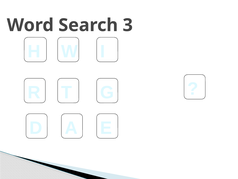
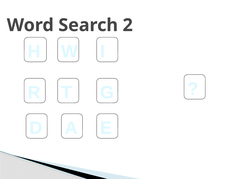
3: 3 -> 2
